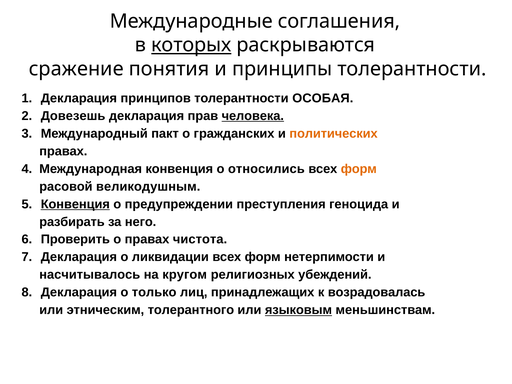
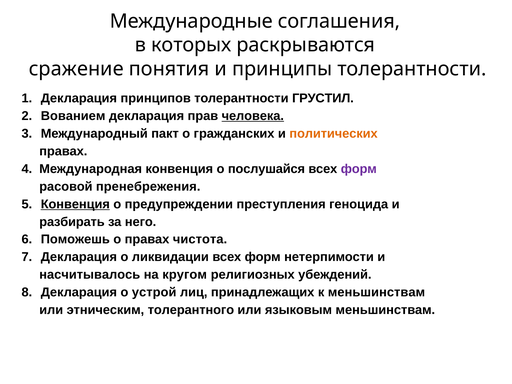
которых underline: present -> none
ОСОБАЯ: ОСОБАЯ -> ГРУСТИЛ
Довезешь: Довезешь -> Вованием
относились: относились -> послушайся
форм at (359, 169) colour: orange -> purple
великодушным: великодушным -> пренебрежения
Проверить: Проверить -> Поможешь
только: только -> устрой
к возрадовалась: возрадовалась -> меньшинствам
языковым underline: present -> none
